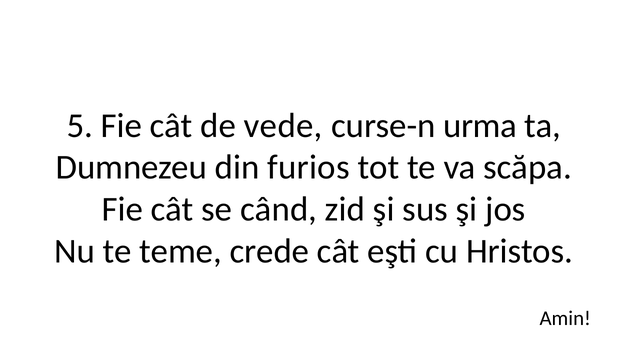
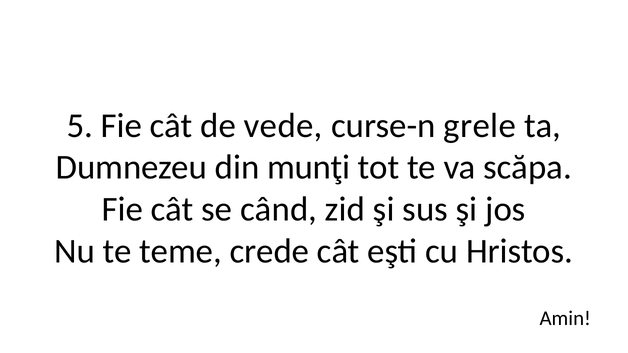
urma: urma -> grele
furios: furios -> munţi
